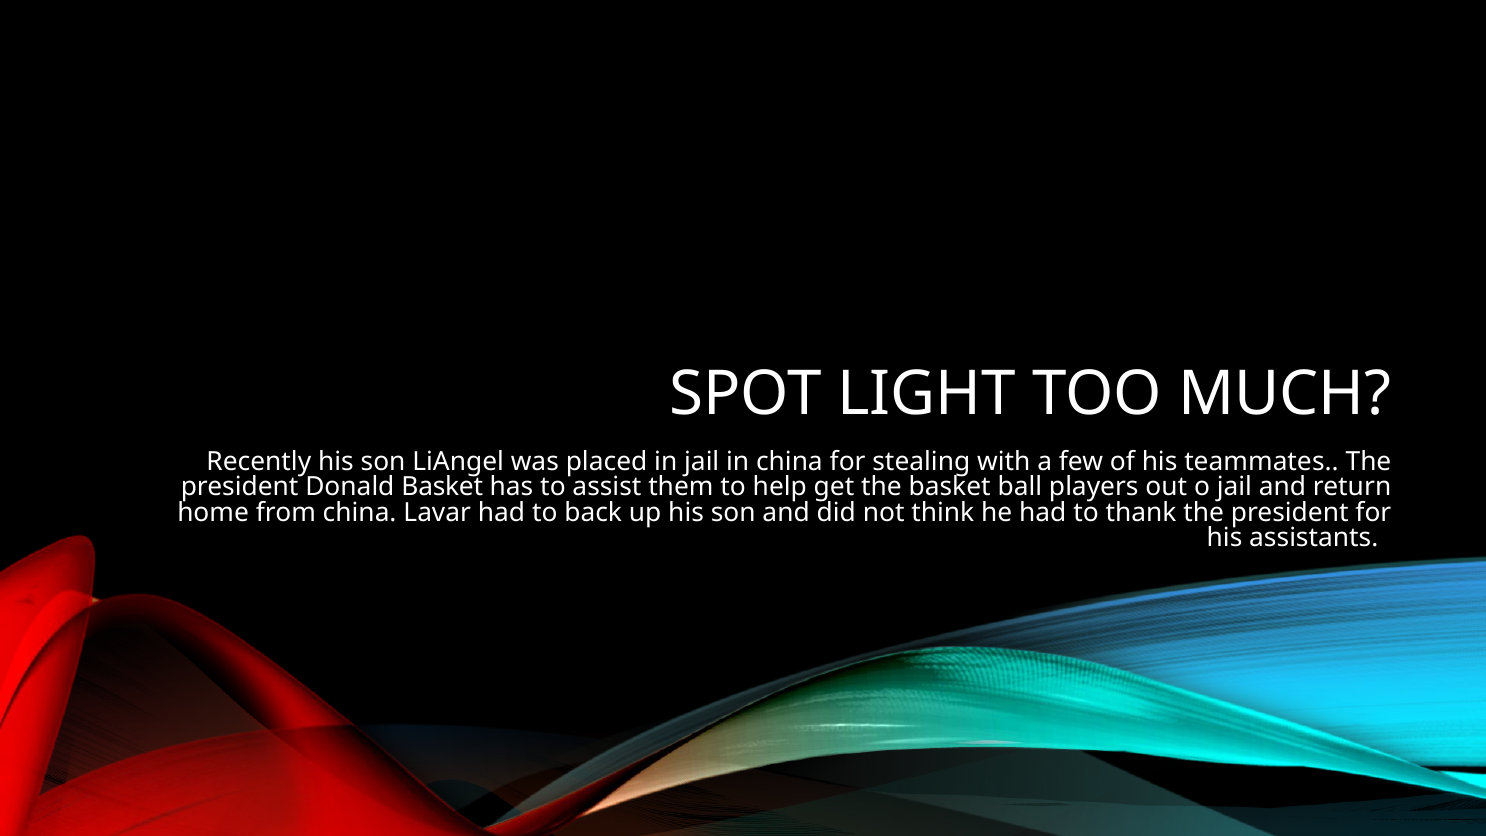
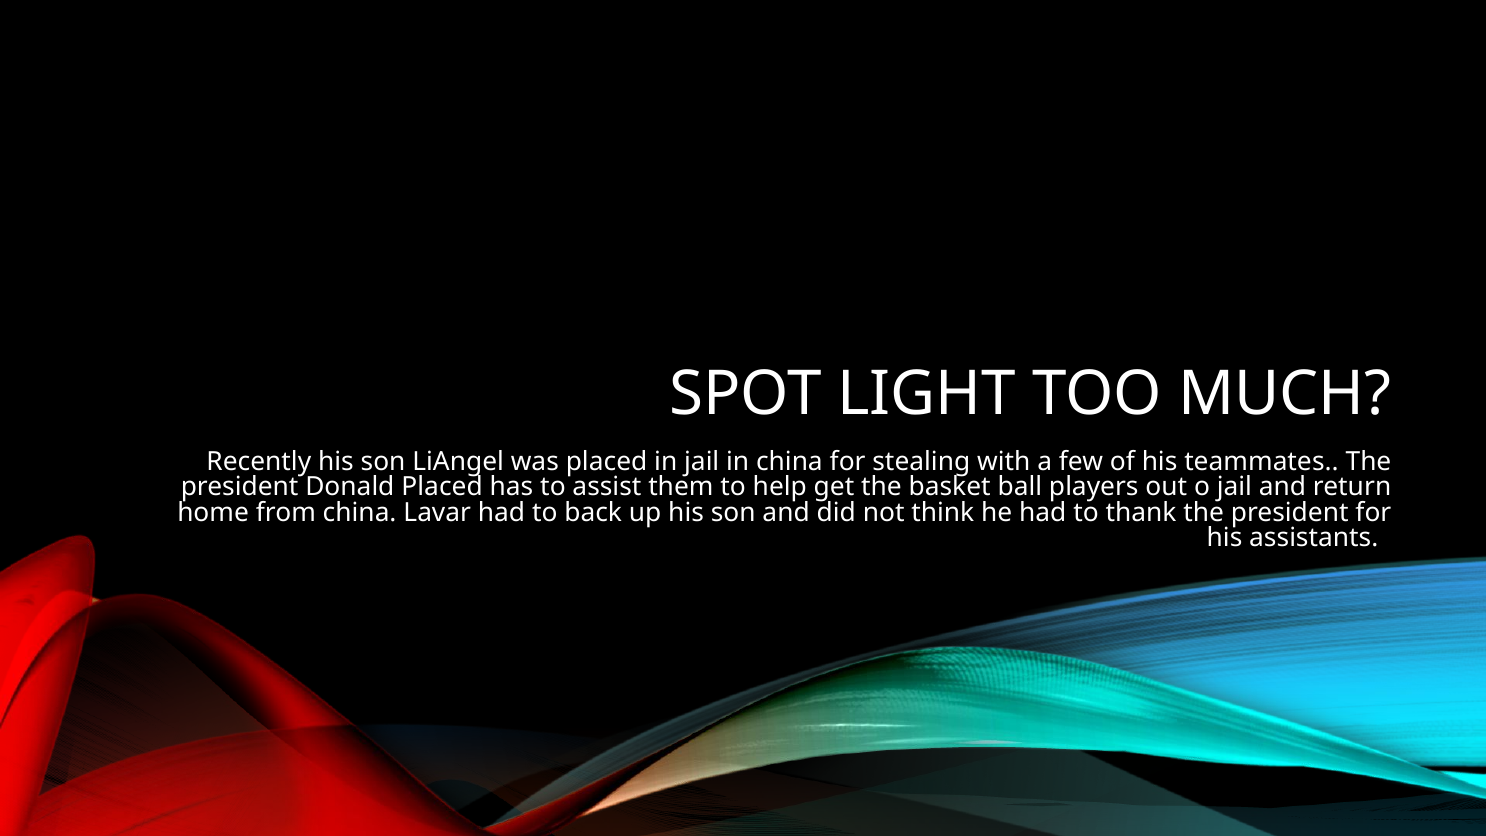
Donald Basket: Basket -> Placed
